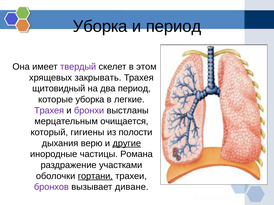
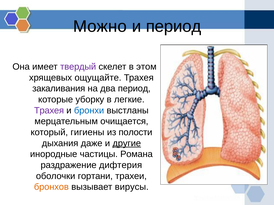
Уборка at (100, 27): Уборка -> Можно
закрывать: закрывать -> ощущайте
щитовидный: щитовидный -> закаливания
которые уборка: уборка -> уборку
бронхи colour: purple -> blue
верю: верю -> даже
участками: участками -> дифтерия
гортани underline: present -> none
бронхов colour: purple -> orange
диване: диване -> вирусы
